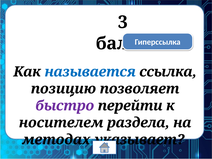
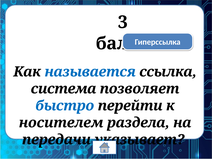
позицию: позицию -> система
быстро colour: purple -> blue
методах: методах -> передачи
